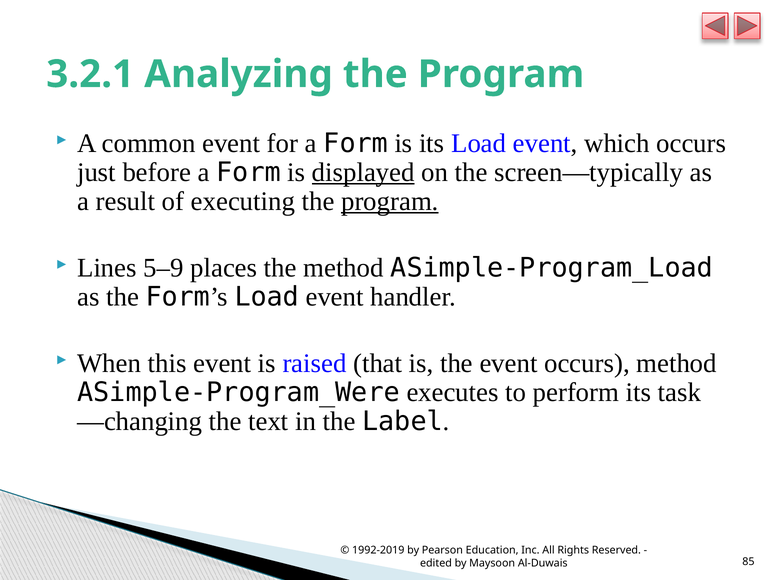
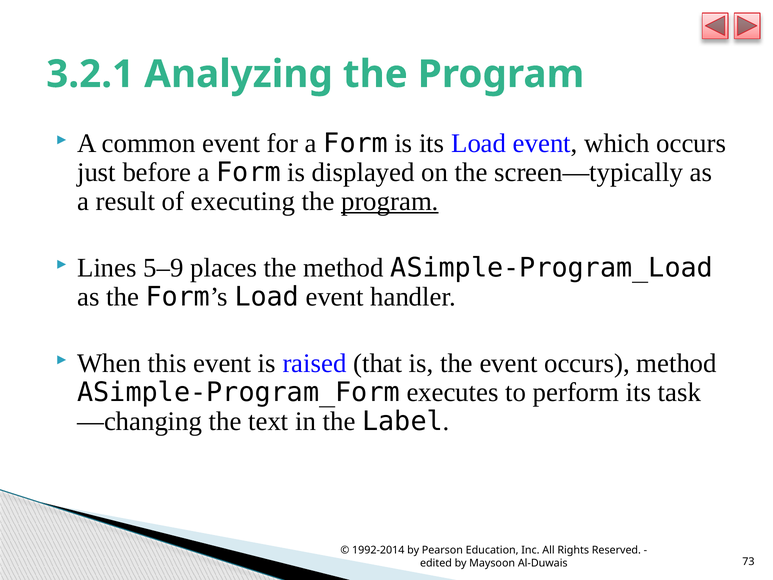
displayed underline: present -> none
ASimple-Program_Were: ASimple-Program_Were -> ASimple-Program_Form
1992-2019: 1992-2019 -> 1992-2014
85: 85 -> 73
